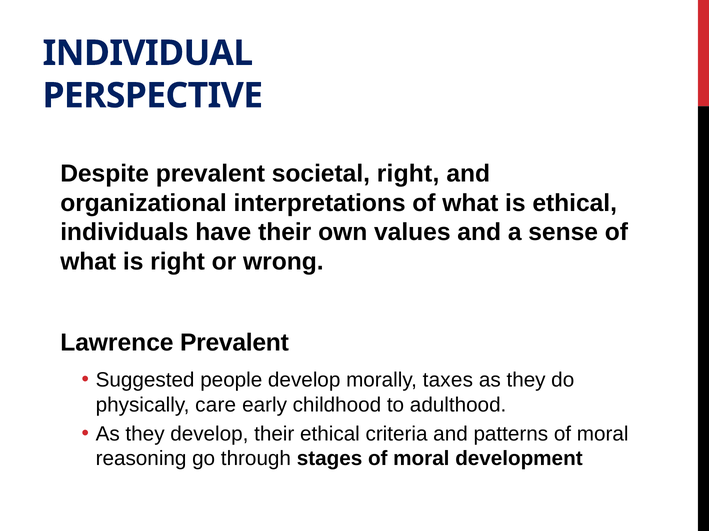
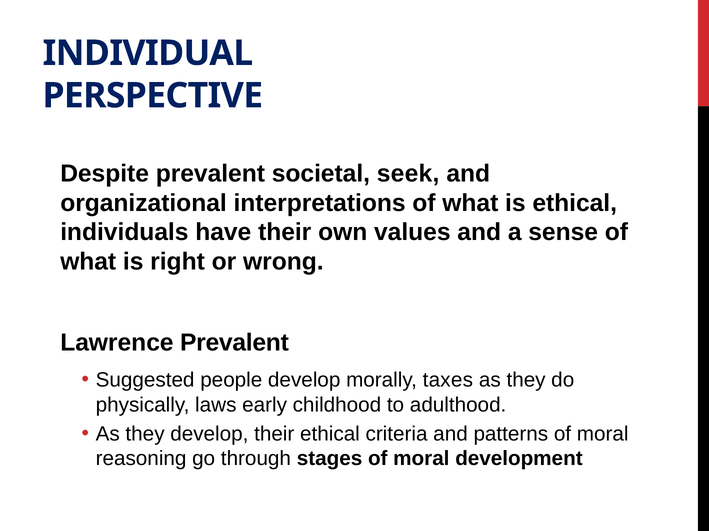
societal right: right -> seek
care: care -> laws
